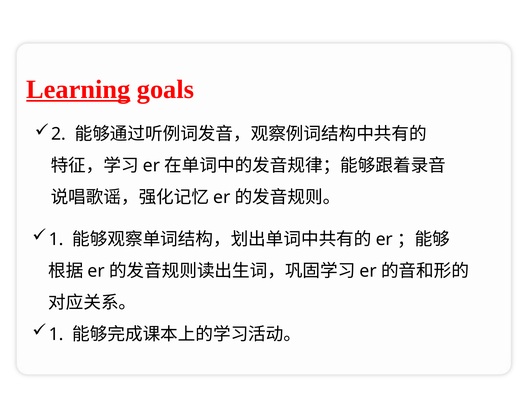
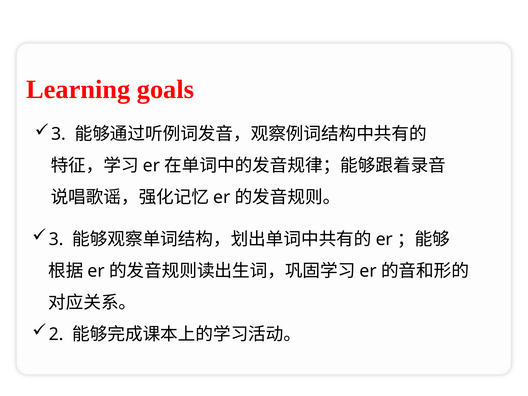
Learning underline: present -> none
2 at (59, 134): 2 -> 3
1 at (56, 239): 1 -> 3
1 at (56, 334): 1 -> 2
